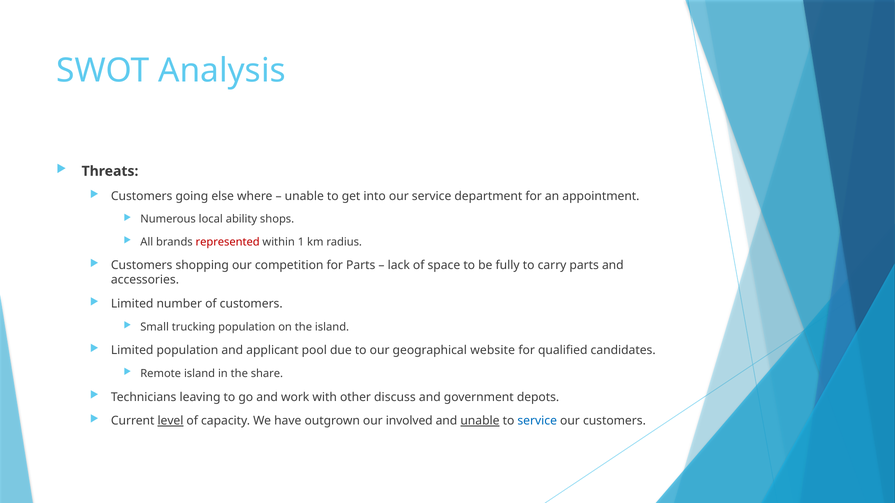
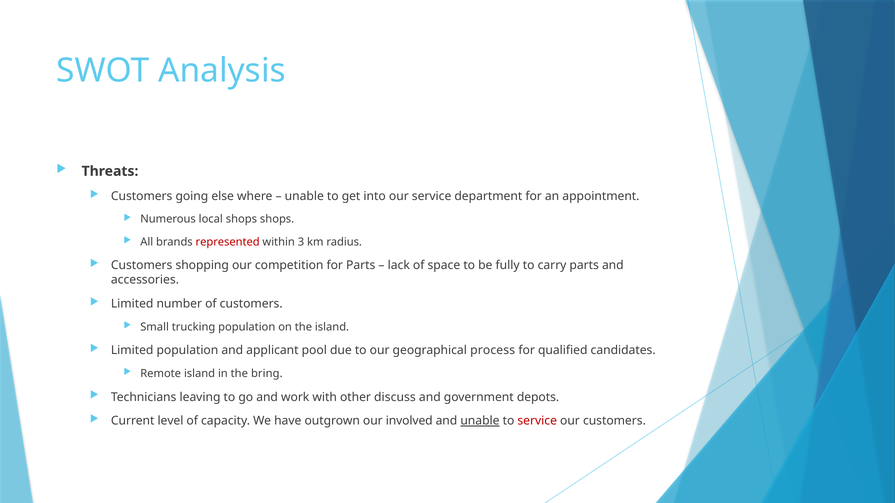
local ability: ability -> shops
1: 1 -> 3
website: website -> process
share: share -> bring
level underline: present -> none
service at (537, 421) colour: blue -> red
